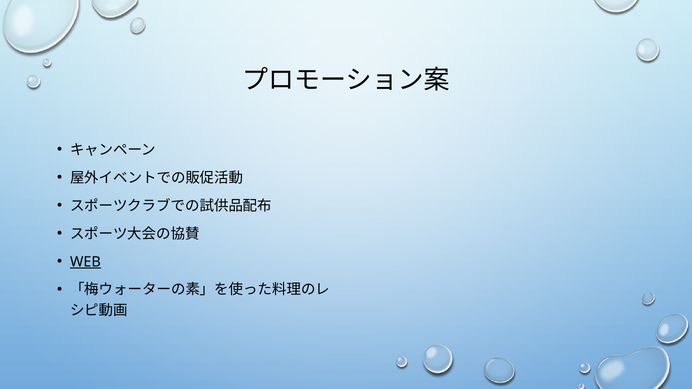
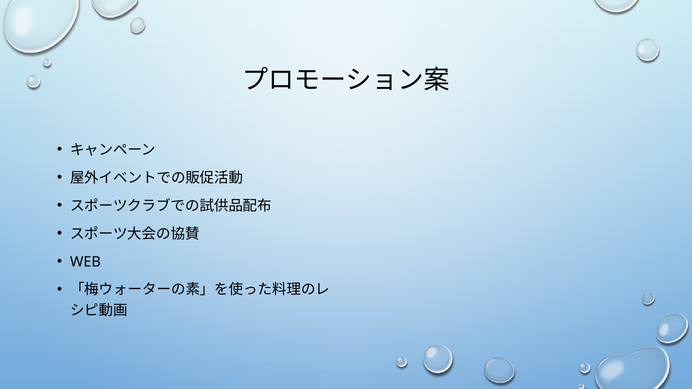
WEB underline: present -> none
